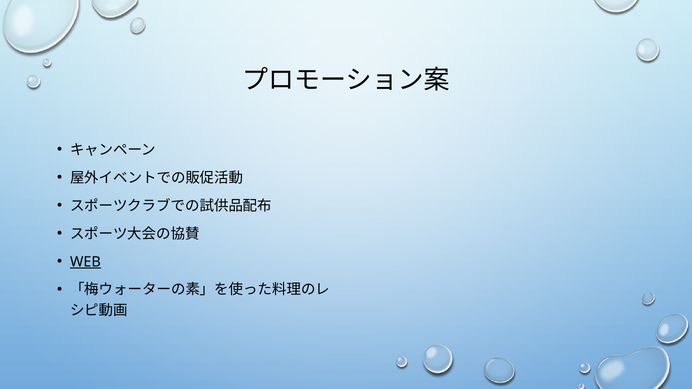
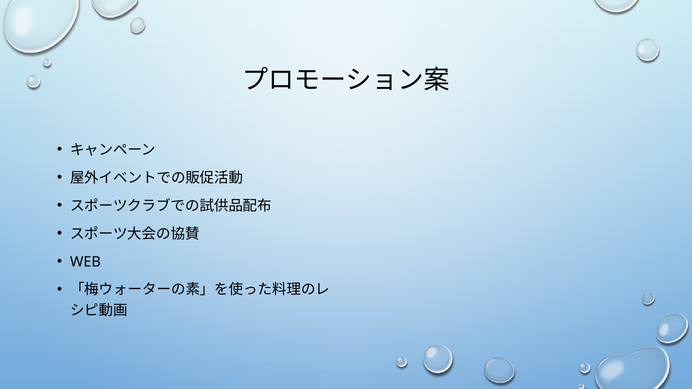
WEB underline: present -> none
